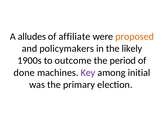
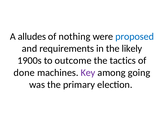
affiliate: affiliate -> nothing
proposed colour: orange -> blue
policymakers: policymakers -> requirements
period: period -> tactics
initial: initial -> going
